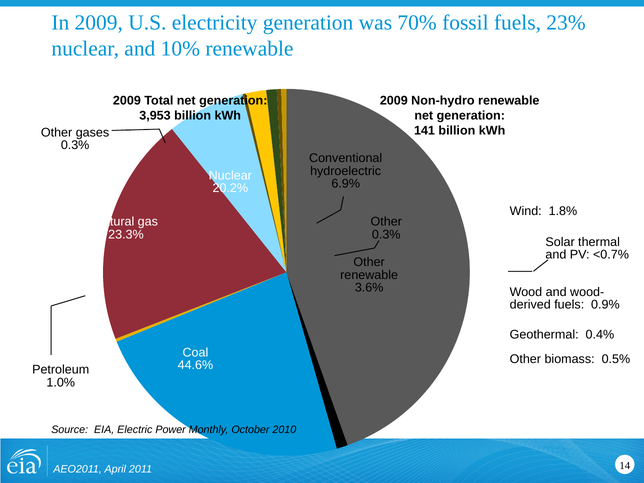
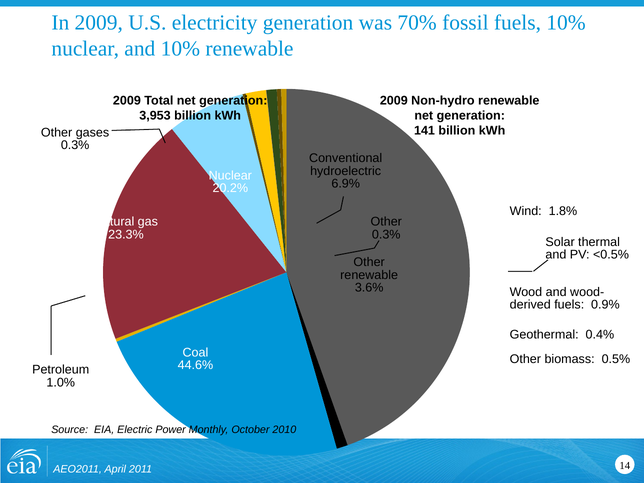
fuels 23%: 23% -> 10%
<0.7%: <0.7% -> <0.5%
